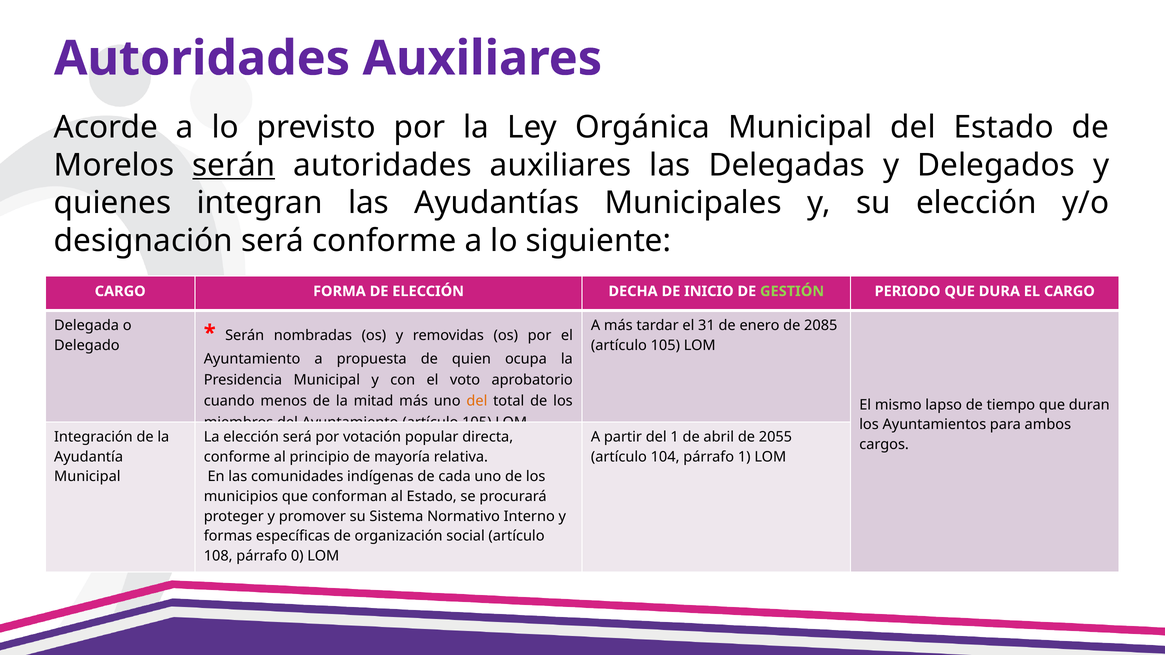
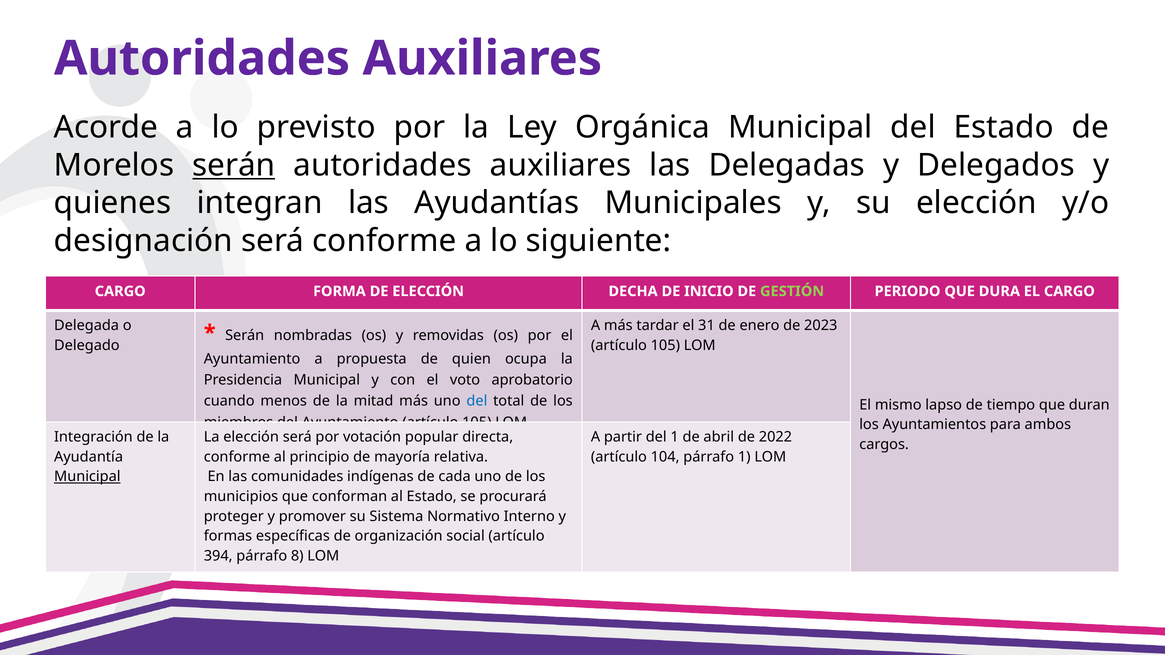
2085: 2085 -> 2023
del at (477, 401) colour: orange -> blue
2055: 2055 -> 2022
Municipal at (87, 477) underline: none -> present
108: 108 -> 394
0: 0 -> 8
